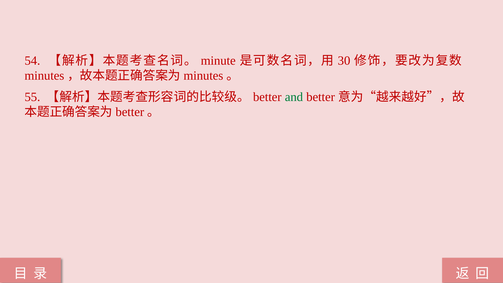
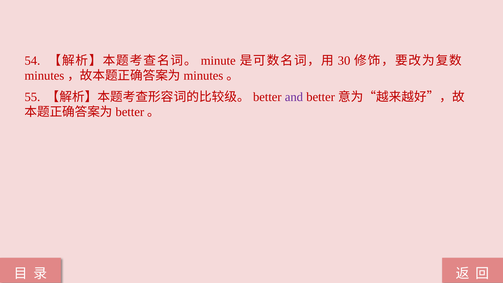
and colour: green -> purple
